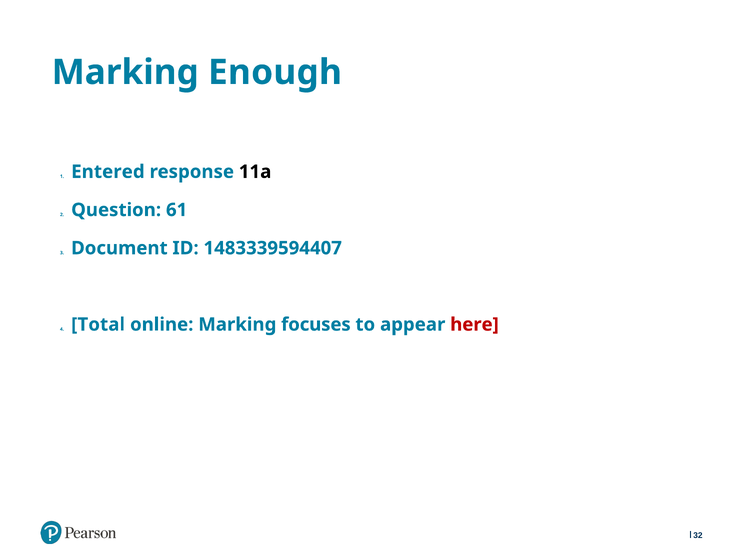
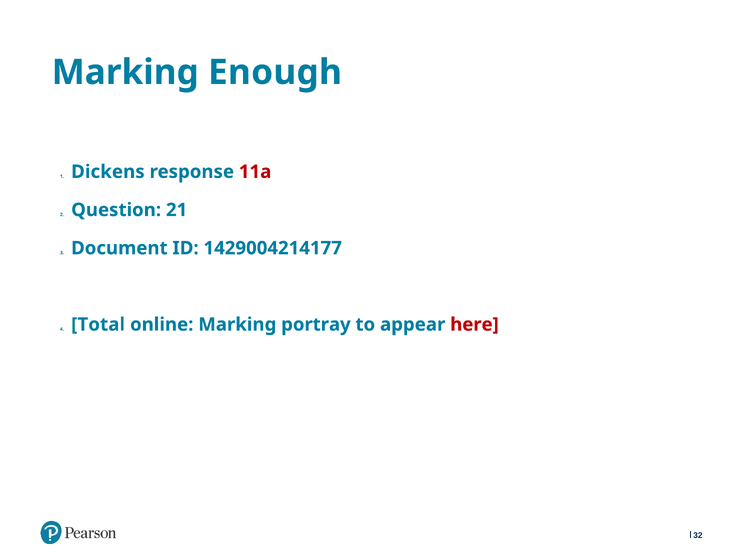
Entered: Entered -> Dickens
11a colour: black -> red
61: 61 -> 21
1483339594407: 1483339594407 -> 1429004214177
focuses: focuses -> portray
